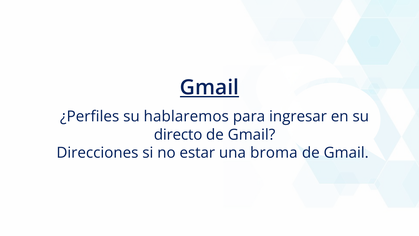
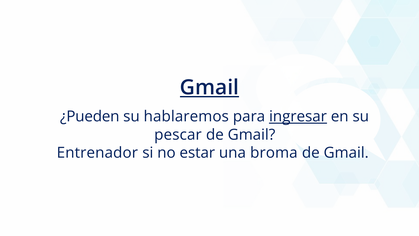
¿Perfiles: ¿Perfiles -> ¿Pueden
ingresar underline: none -> present
directo: directo -> pescar
Direcciones: Direcciones -> Entrenador
